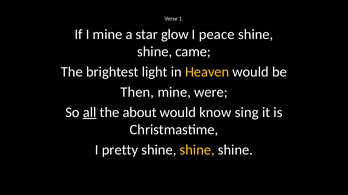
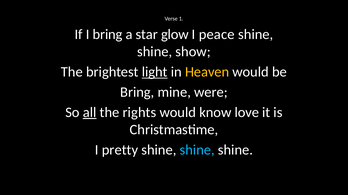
I mine: mine -> bring
came: came -> show
light underline: none -> present
Then at (137, 92): Then -> Bring
about: about -> rights
sing: sing -> love
shine at (197, 150) colour: yellow -> light blue
